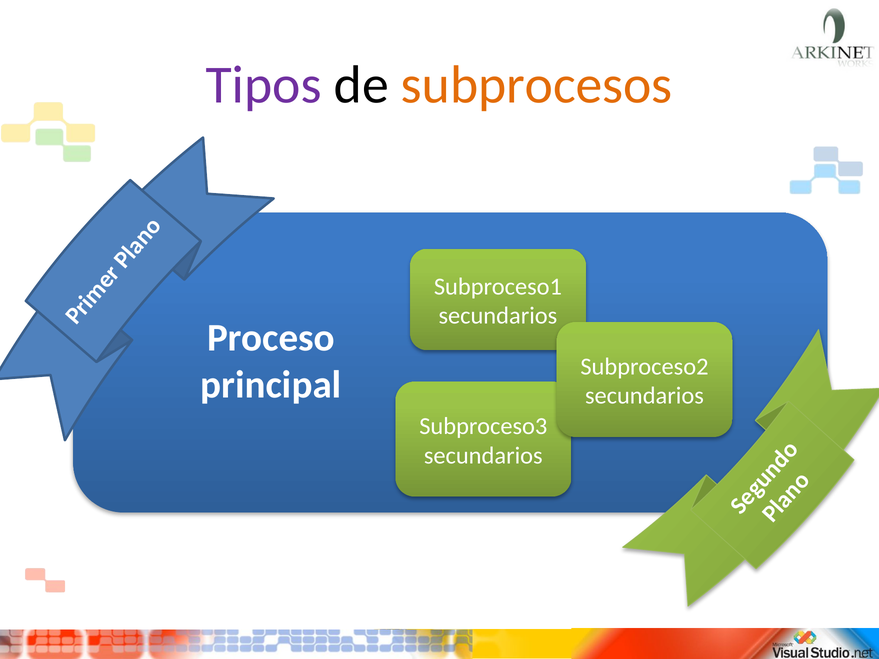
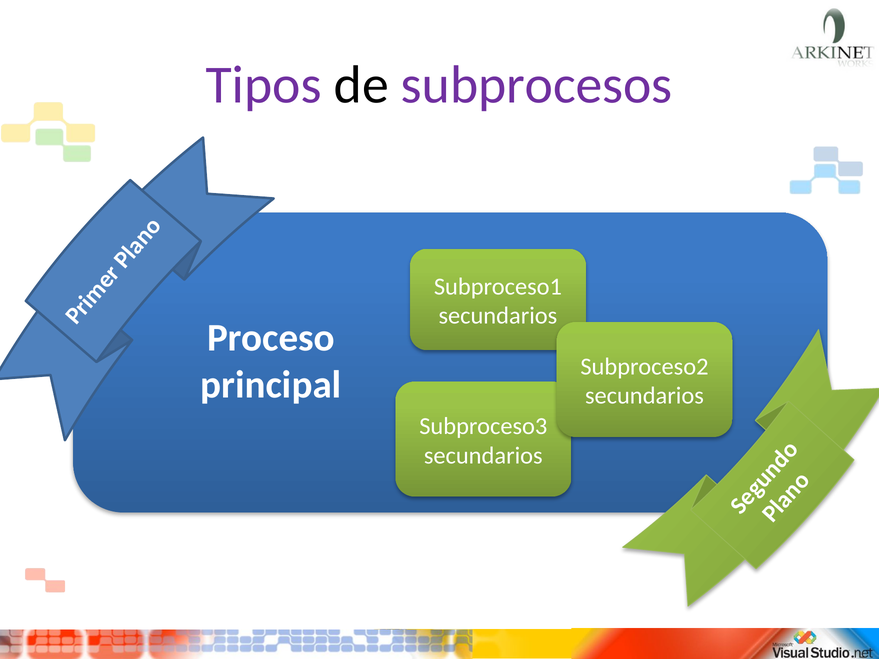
subprocesos colour: orange -> purple
